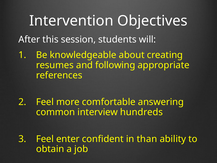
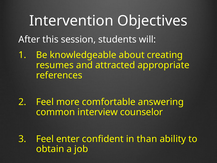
following: following -> attracted
hundreds: hundreds -> counselor
